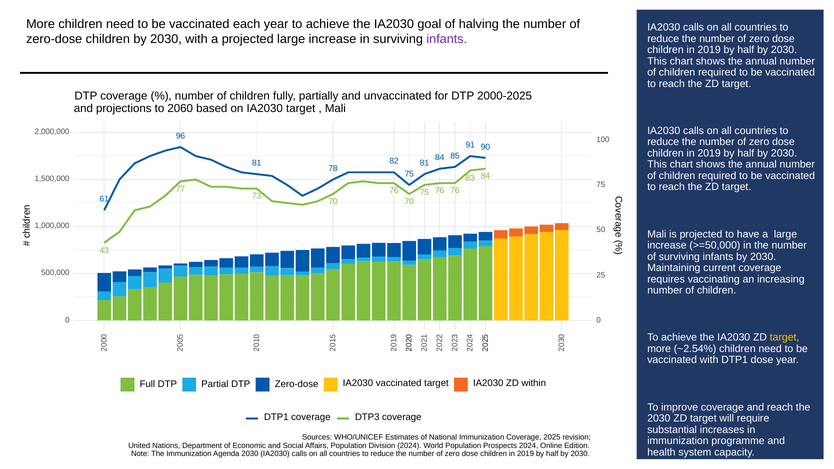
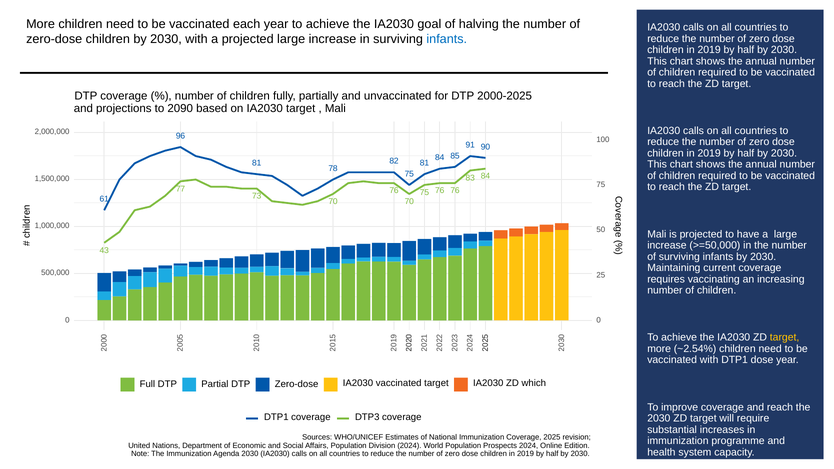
infants at (447, 39) colour: purple -> blue
2060: 2060 -> 2090
within: within -> which
